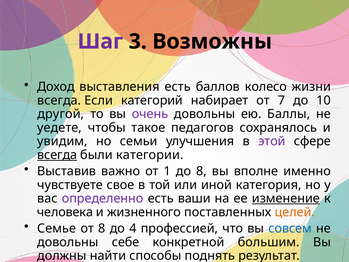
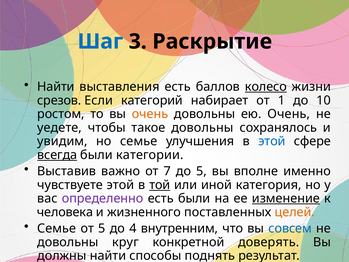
Шаг colour: purple -> blue
Возможны: Возможны -> Раскрытие
Доход at (56, 87): Доход -> Найти
колесо underline: none -> present
всегда at (59, 100): всегда -> срезов
7: 7 -> 1
другой: другой -> ростом
очень at (150, 114) colour: purple -> orange
ею Баллы: Баллы -> Очень
такое педагогов: педагогов -> довольны
но семьи: семьи -> семье
этой at (272, 141) colour: purple -> blue
1: 1 -> 7
до 8: 8 -> 5
чувствуете свое: свое -> этой
той underline: none -> present
есть ваши: ваши -> были
от 8: 8 -> 5
профессией: профессией -> внутренним
себе: себе -> круг
большим: большим -> доверять
